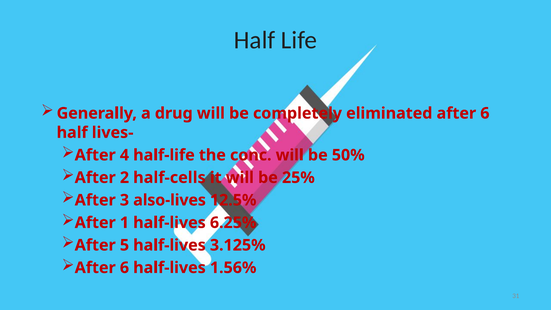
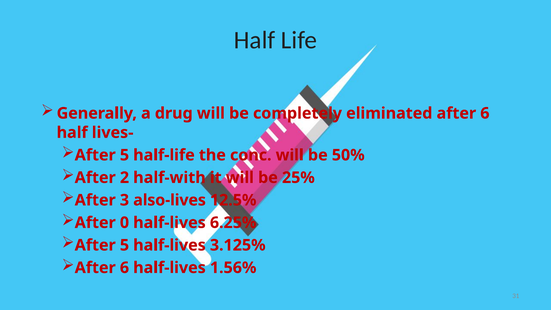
4 at (124, 155): 4 -> 5
half-cells: half-cells -> half-with
1: 1 -> 0
